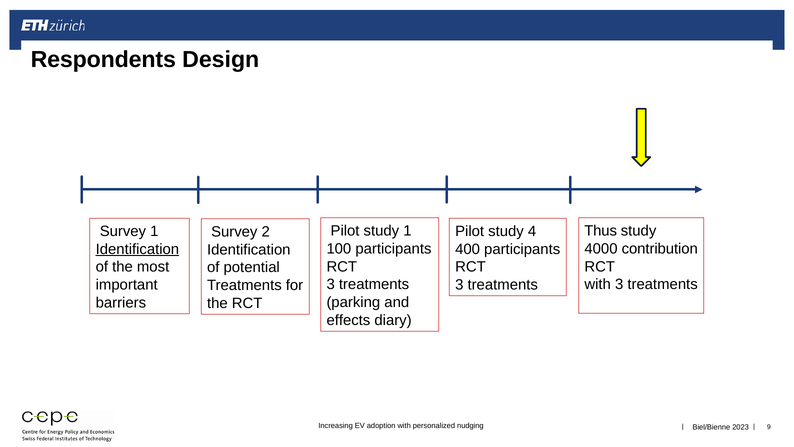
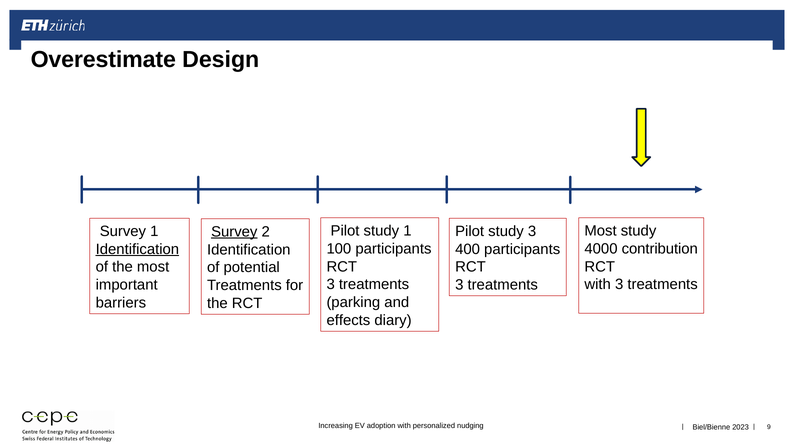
Respondents: Respondents -> Overestimate
Thus at (601, 231): Thus -> Most
study 4: 4 -> 3
Survey at (234, 232) underline: none -> present
